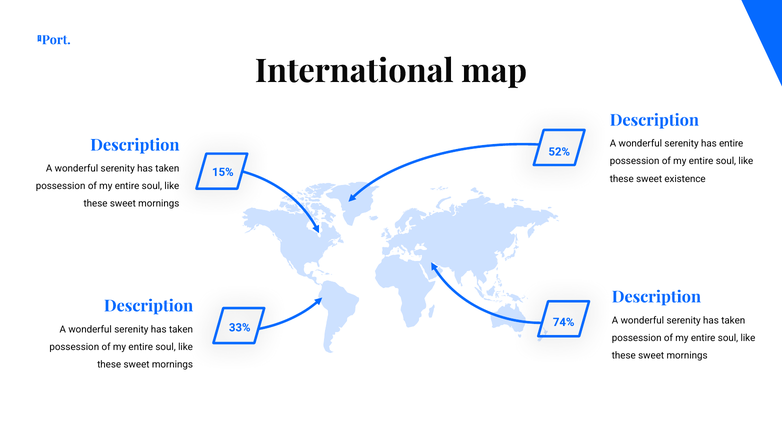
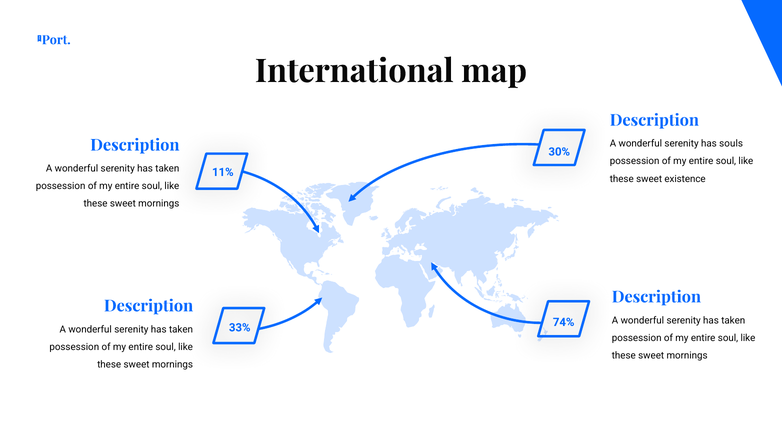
has entire: entire -> souls
52%: 52% -> 30%
15%: 15% -> 11%
